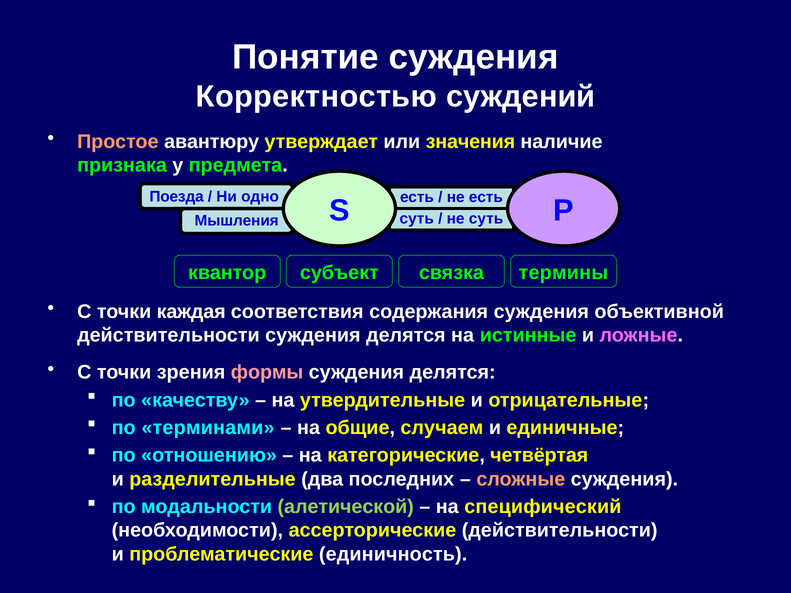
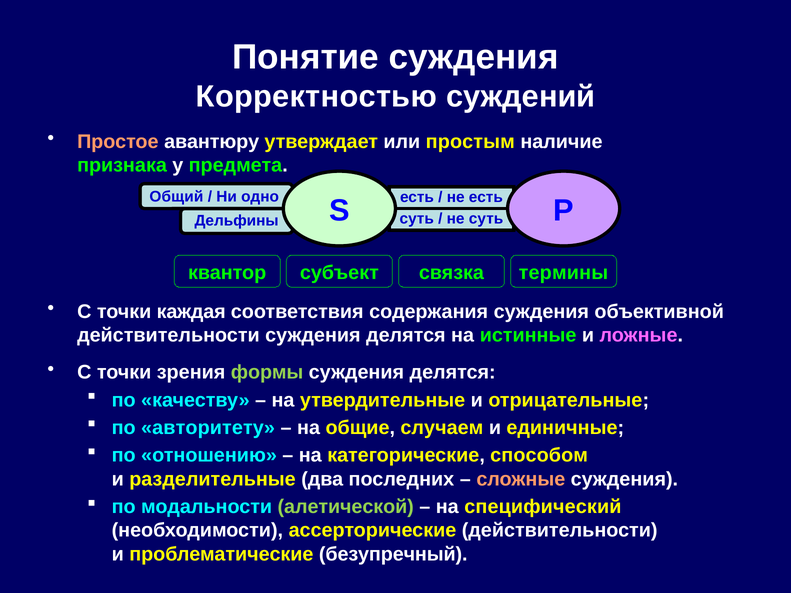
значения: значения -> простым
Поезда: Поезда -> Общий
Мышления: Мышления -> Дельфины
формы colour: pink -> light green
терминами: терминами -> авторитету
четвёртая: четвёртая -> способом
единичность: единичность -> безупречный
